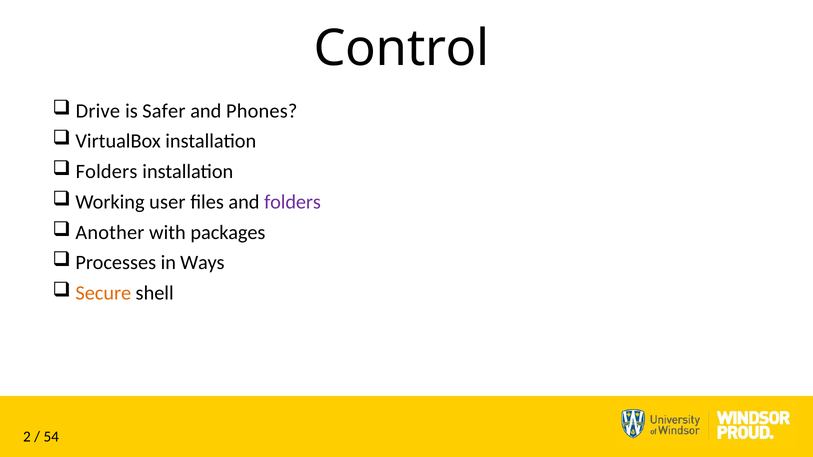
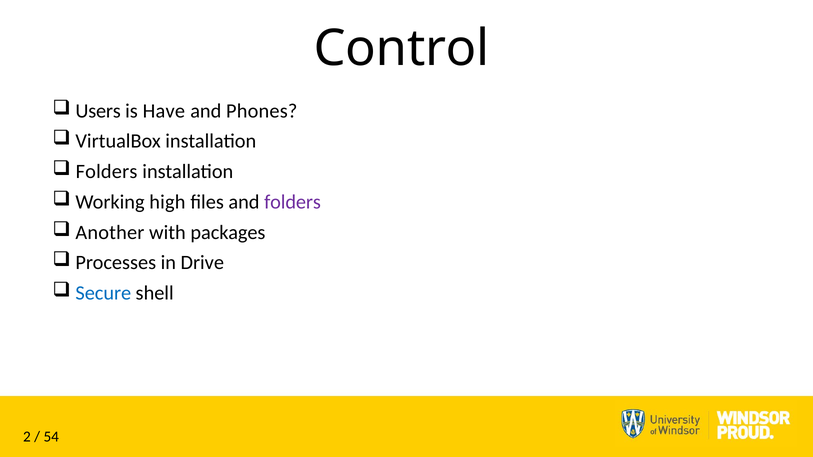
Drive: Drive -> Users
Safer: Safer -> Have
user: user -> high
Ways: Ways -> Drive
Secure colour: orange -> blue
